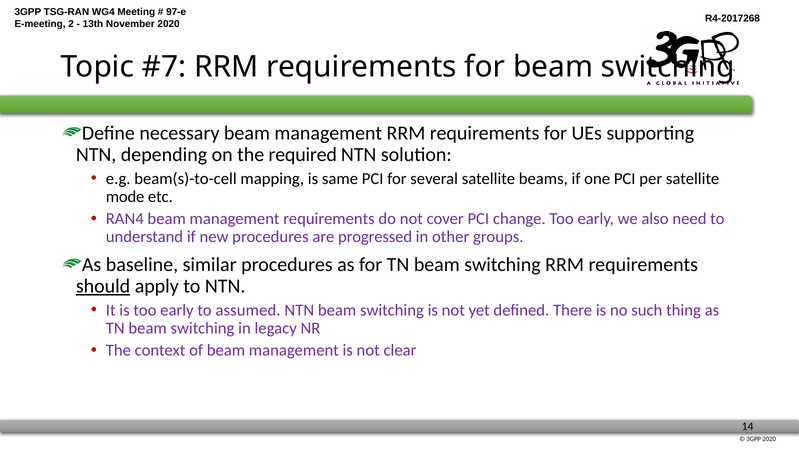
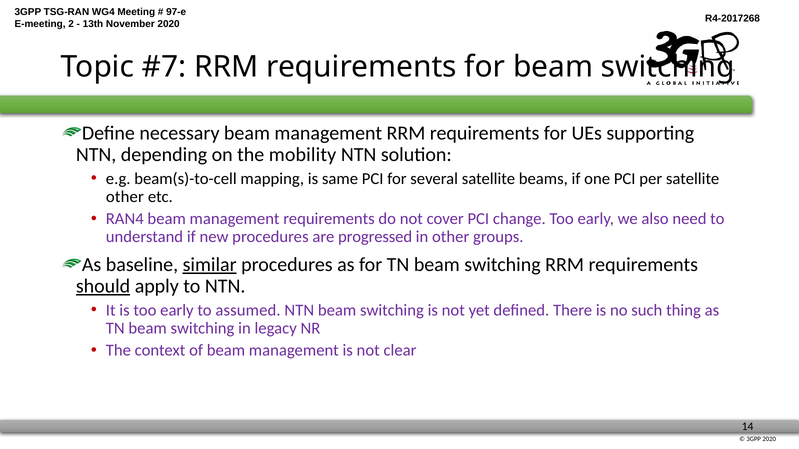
required: required -> mobility
mode at (125, 197): mode -> other
similar underline: none -> present
